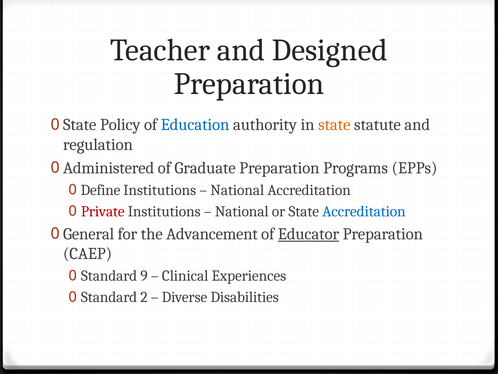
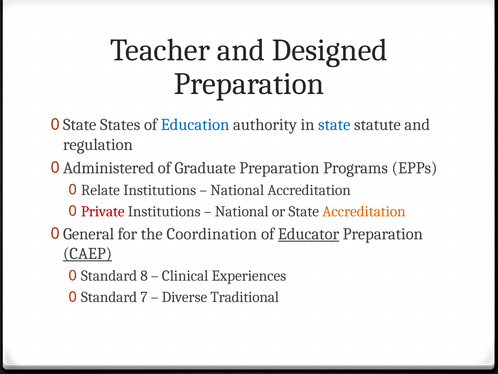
Policy: Policy -> States
state at (334, 125) colour: orange -> blue
Define: Define -> Relate
Accreditation at (364, 211) colour: blue -> orange
Advancement: Advancement -> Coordination
CAEP underline: none -> present
9: 9 -> 8
2: 2 -> 7
Disabilities: Disabilities -> Traditional
